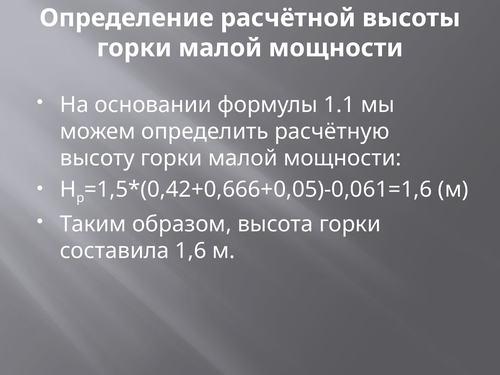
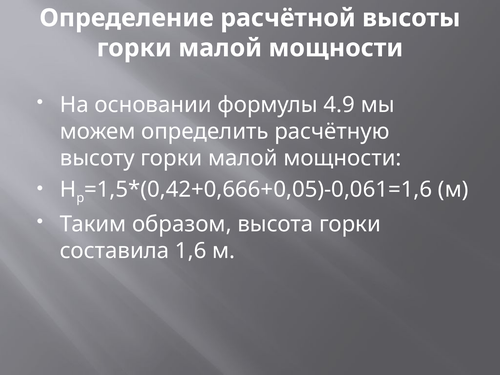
1.1: 1.1 -> 4.9
